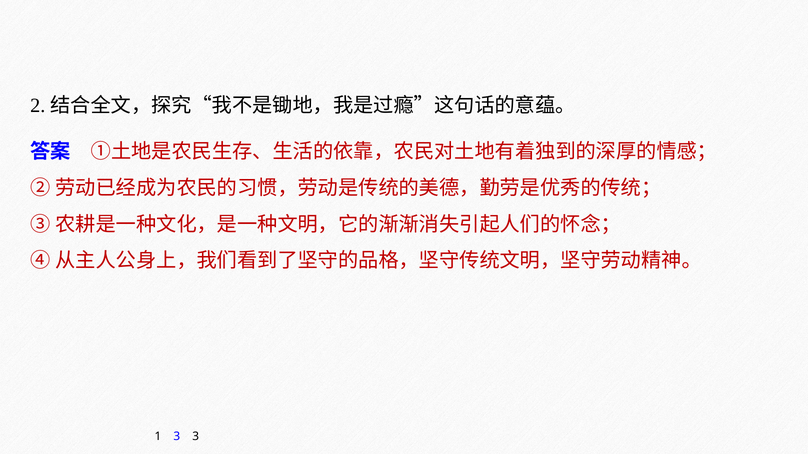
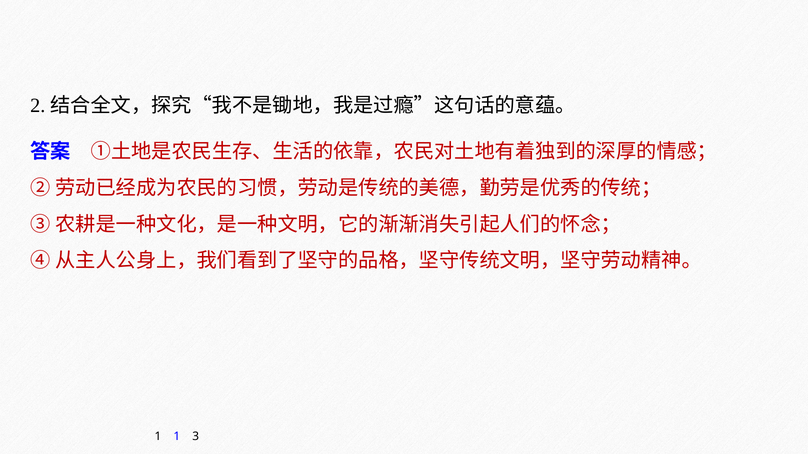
1 3: 3 -> 1
